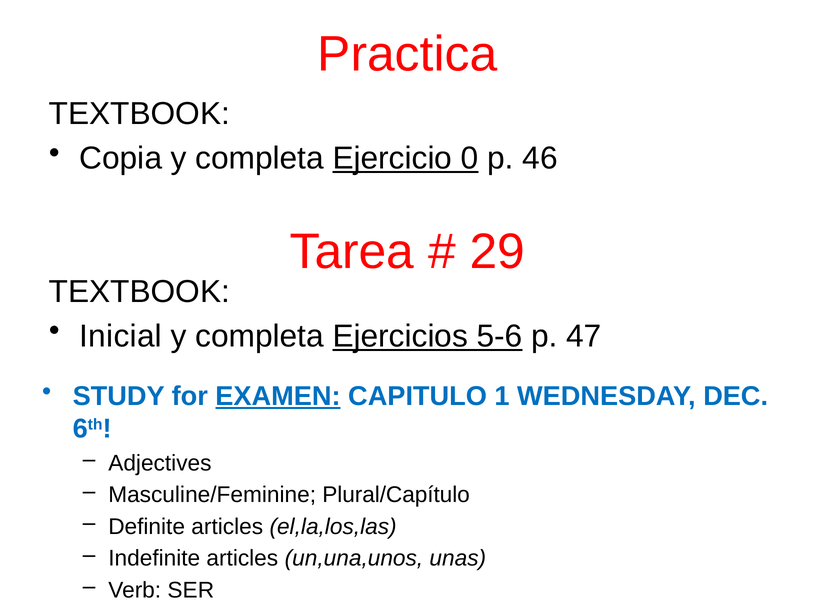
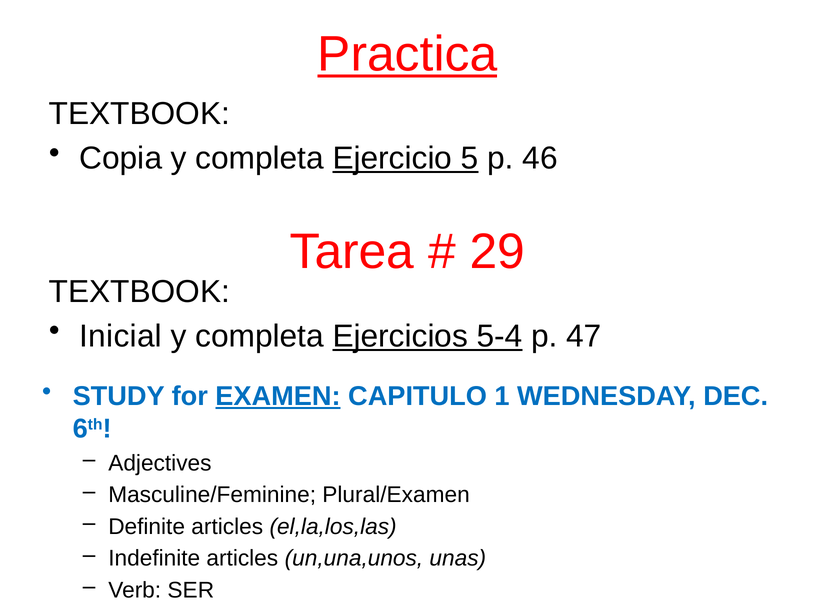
Practica underline: none -> present
0: 0 -> 5
5-6: 5-6 -> 5-4
Plural/Capítulo: Plural/Capítulo -> Plural/Examen
